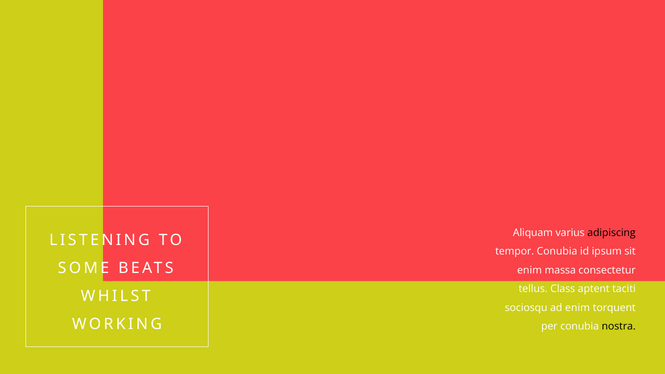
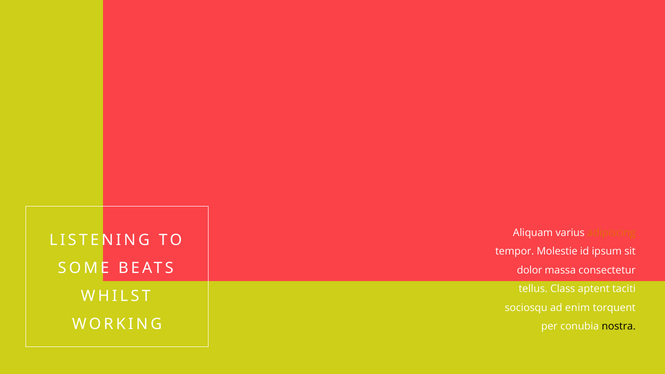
adipiscing colour: black -> orange
tempor Conubia: Conubia -> Molestie
enim at (530, 270): enim -> dolor
